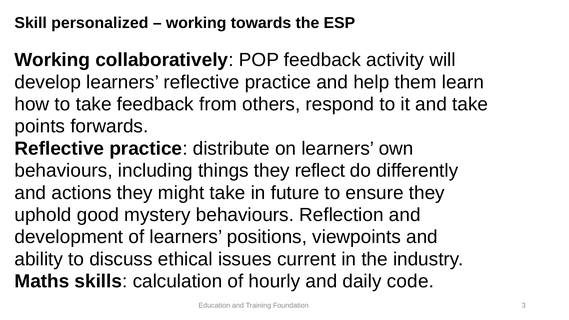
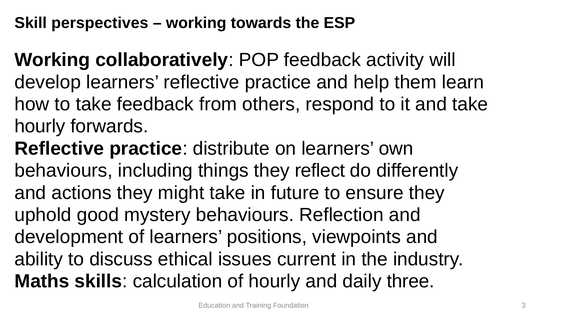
personalized: personalized -> perspectives
points at (40, 126): points -> hourly
code: code -> three
